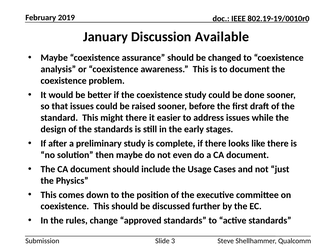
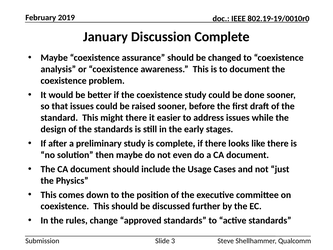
Discussion Available: Available -> Complete
